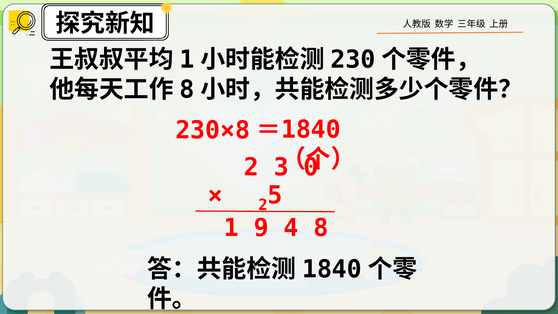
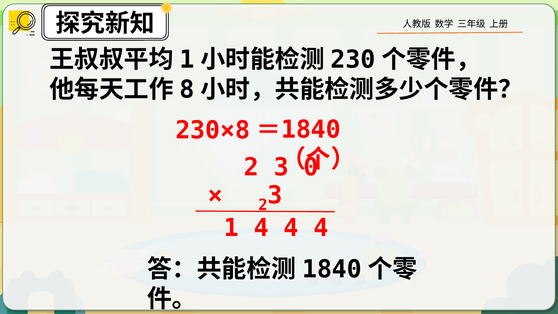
5 at (275, 195): 5 -> 3
1 9: 9 -> 4
8 at (321, 228): 8 -> 4
